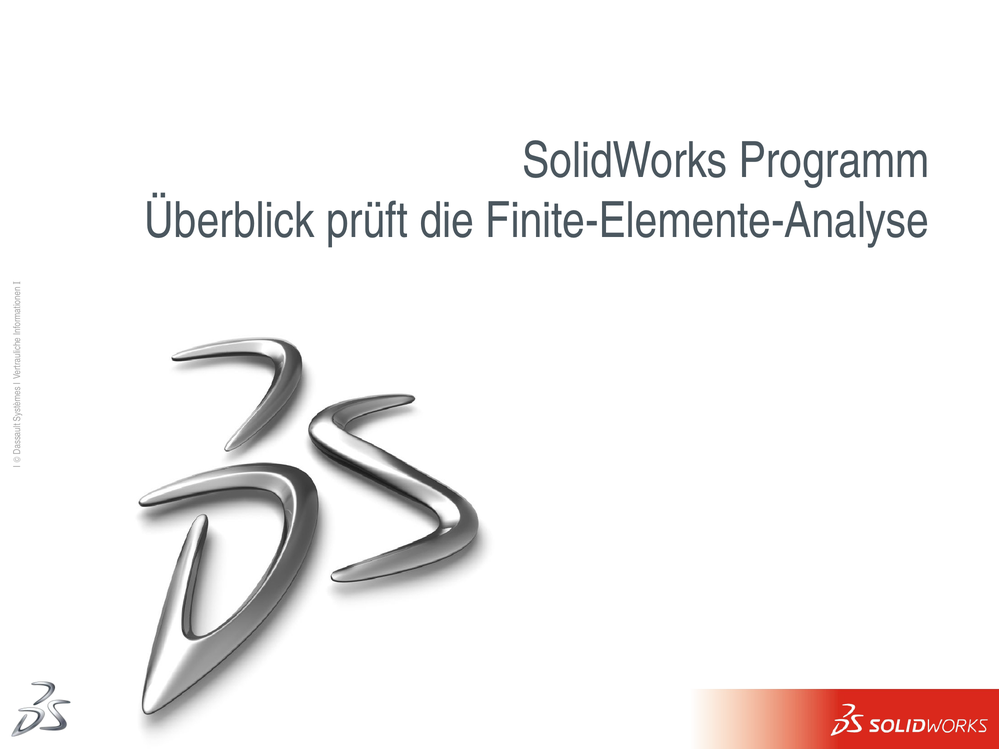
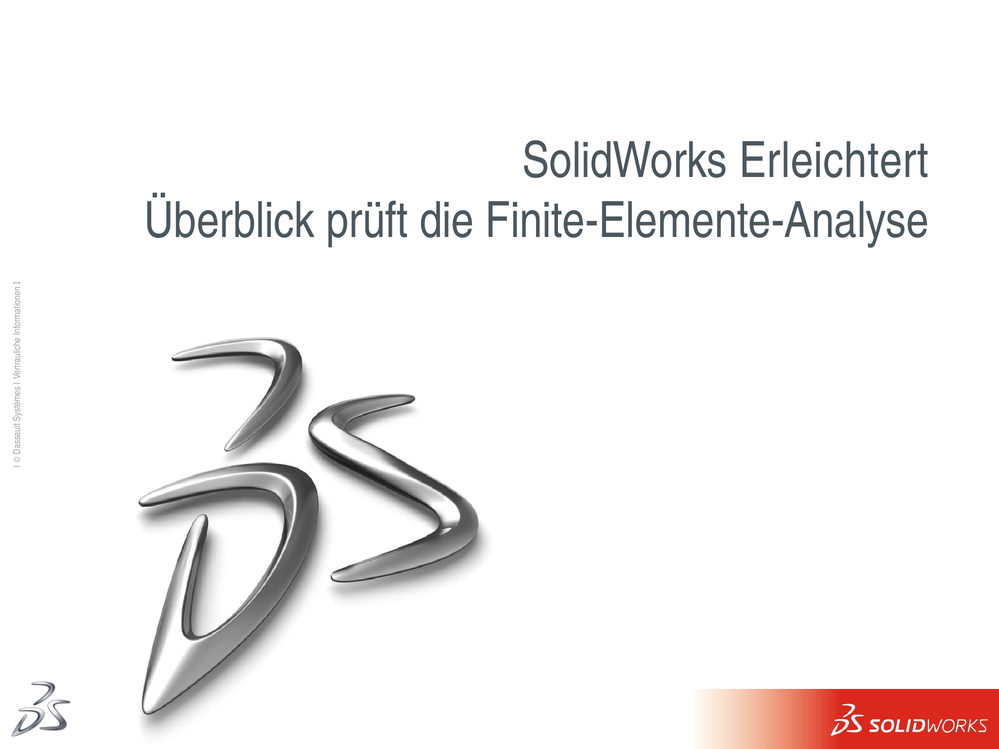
Programm: Programm -> Erleichtert
